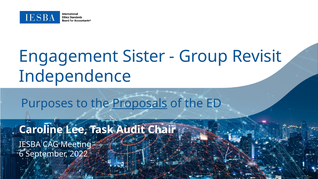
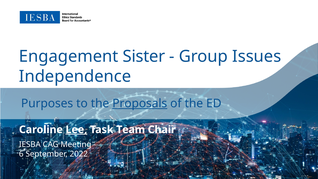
Revisit: Revisit -> Issues
Lee underline: none -> present
Audit: Audit -> Team
